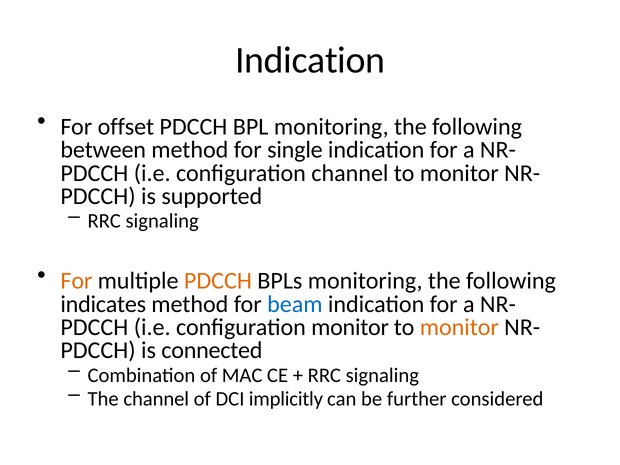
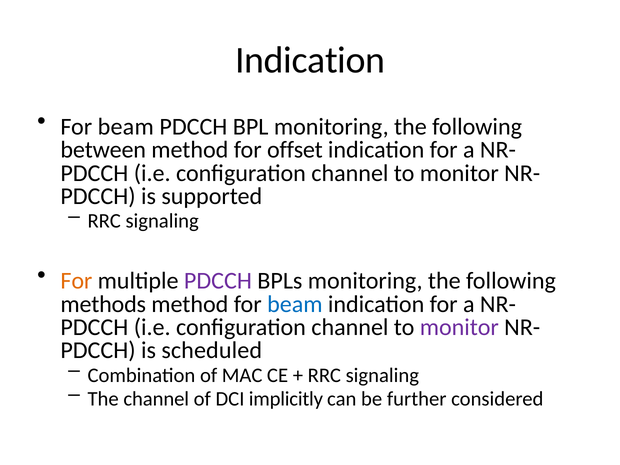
offset at (126, 127): offset -> beam
single: single -> offset
PDCCH at (218, 281) colour: orange -> purple
indicates: indicates -> methods
monitor at (350, 327): monitor -> channel
monitor at (459, 327) colour: orange -> purple
connected: connected -> scheduled
